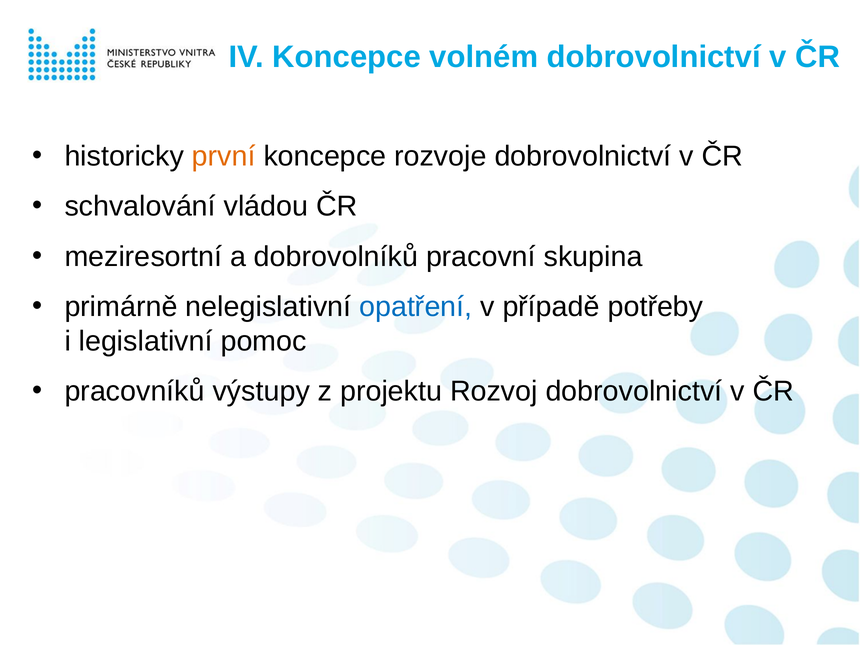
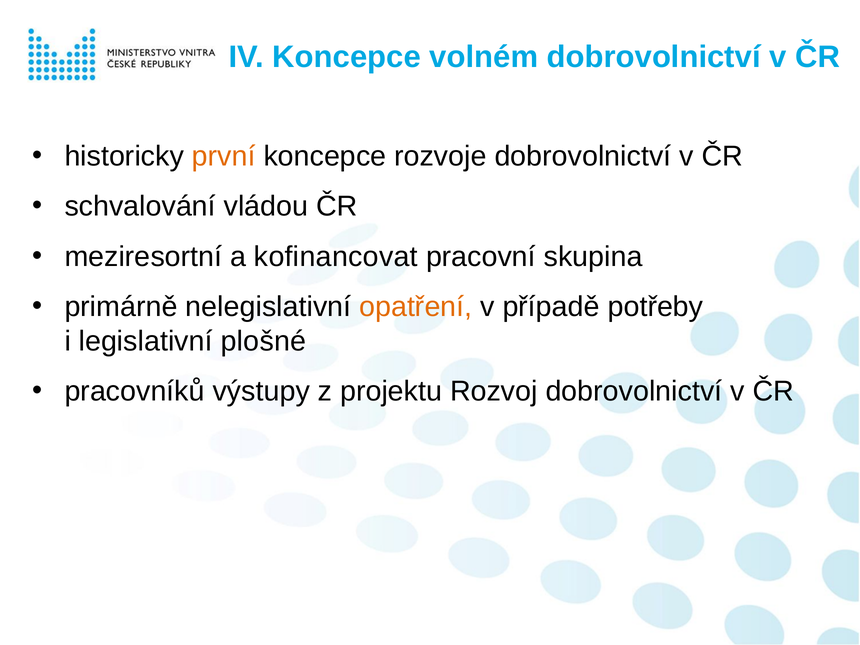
dobrovolníků: dobrovolníků -> kofinancovat
opatření colour: blue -> orange
pomoc: pomoc -> plošné
